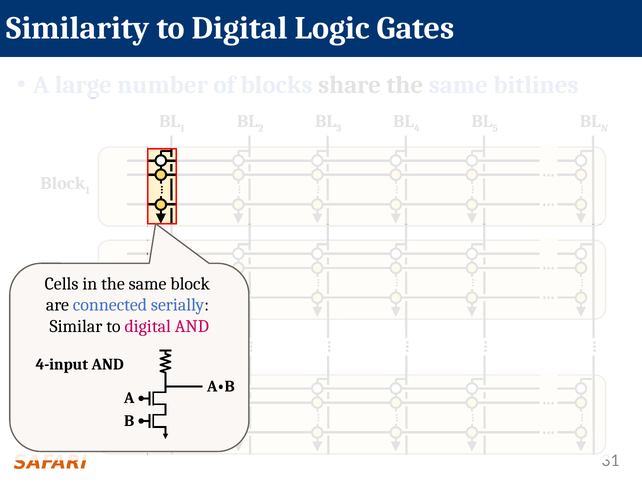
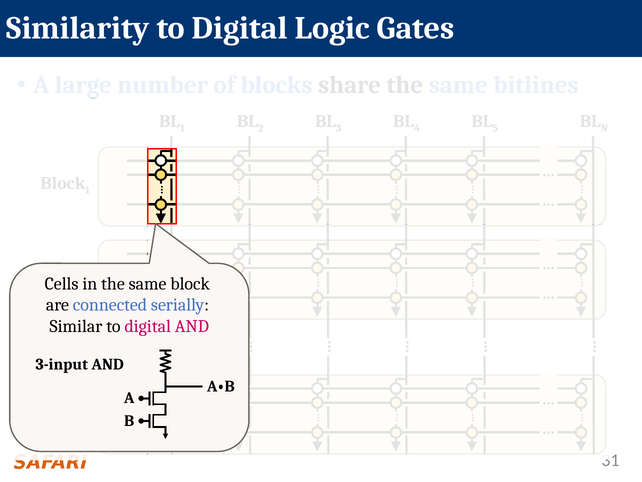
4-input: 4-input -> 3-input
